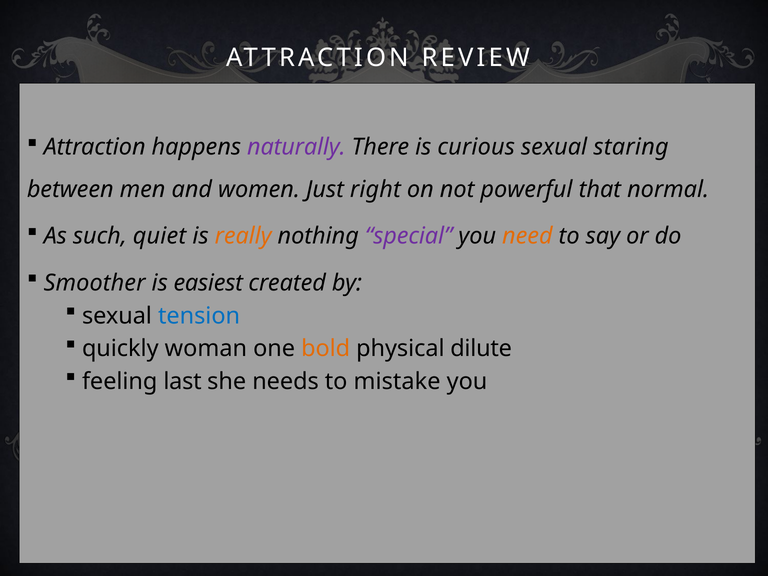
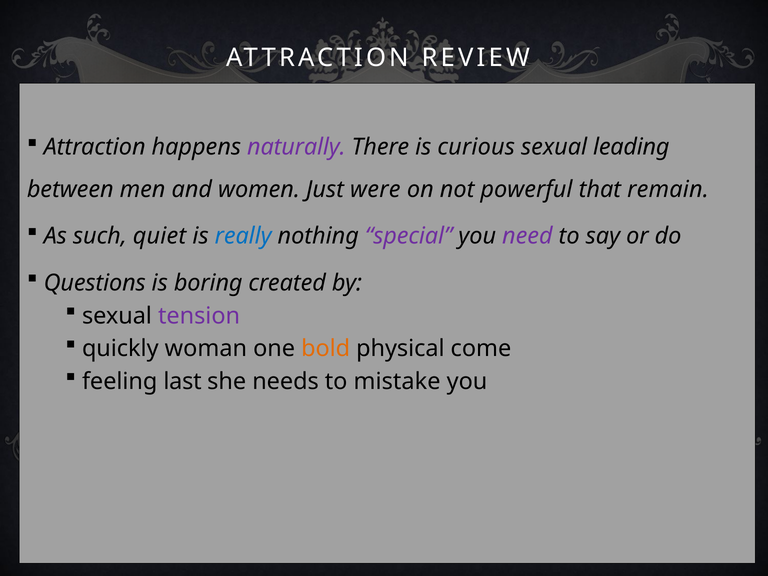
staring: staring -> leading
right: right -> were
normal: normal -> remain
really colour: orange -> blue
need colour: orange -> purple
Smoother: Smoother -> Questions
easiest: easiest -> boring
tension colour: blue -> purple
dilute: dilute -> come
